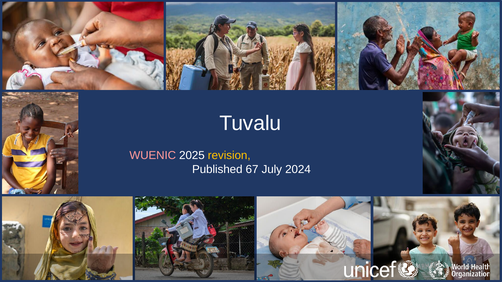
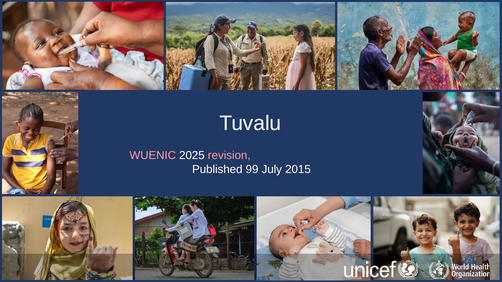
revision colour: yellow -> pink
67: 67 -> 99
2024: 2024 -> 2015
